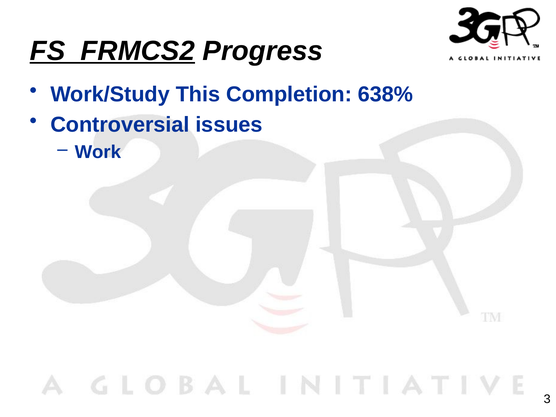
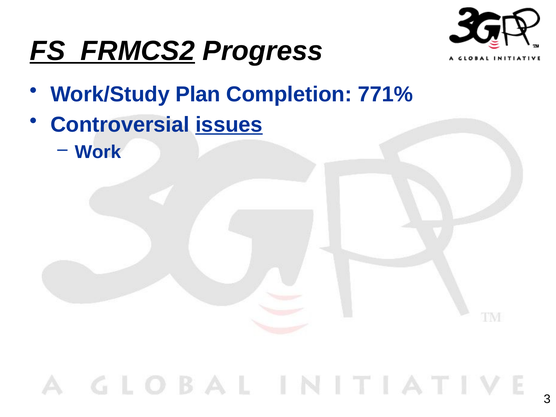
This: This -> Plan
638%: 638% -> 771%
issues underline: none -> present
